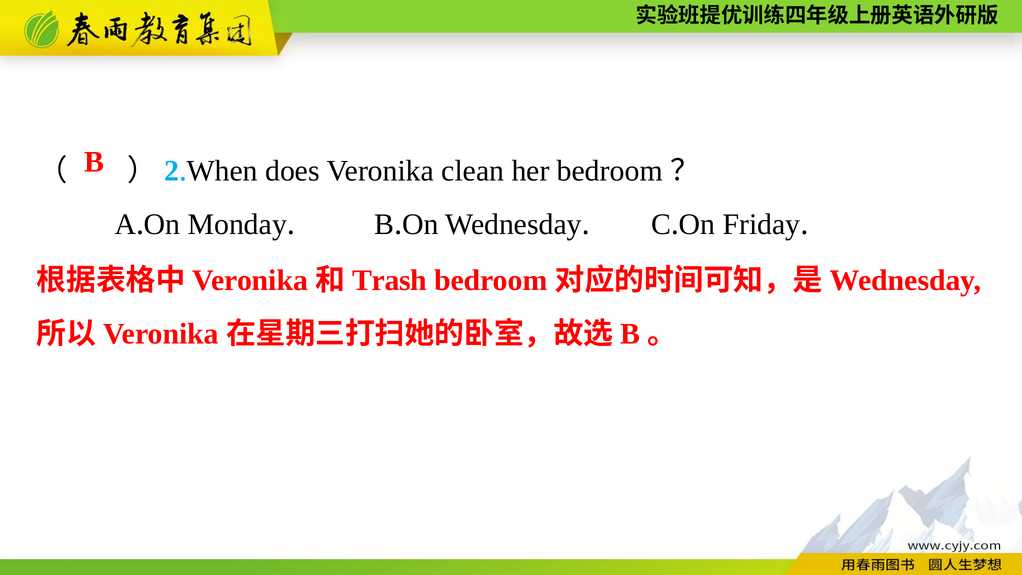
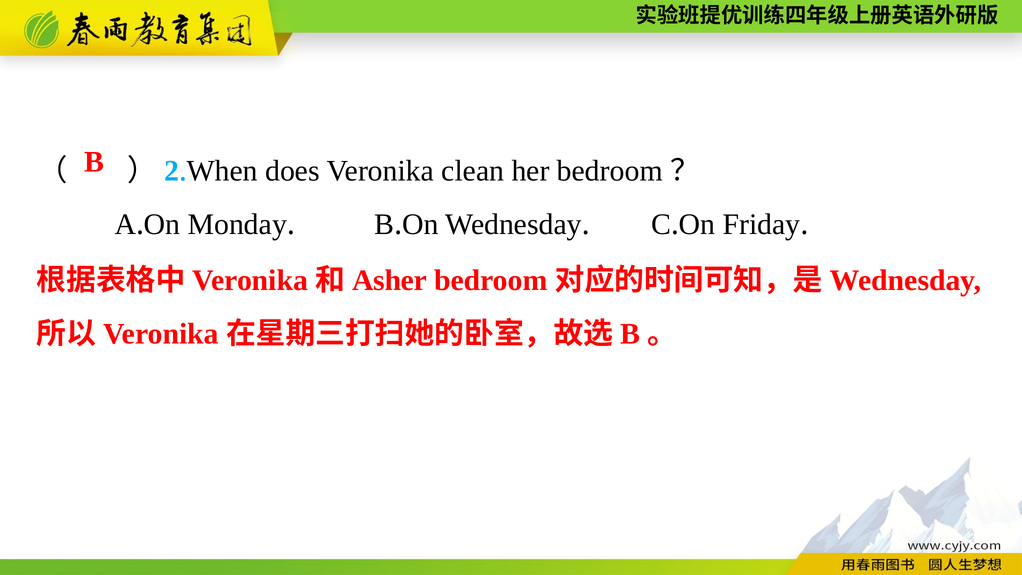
Trash: Trash -> Asher
